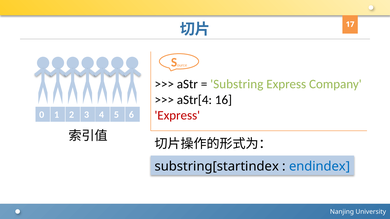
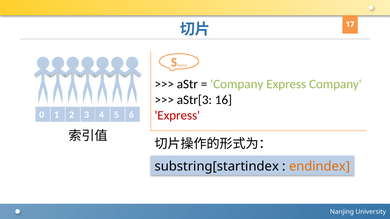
Substring at (237, 84): Substring -> Company
aStr[4: aStr[4 -> aStr[3
endindex colour: blue -> orange
